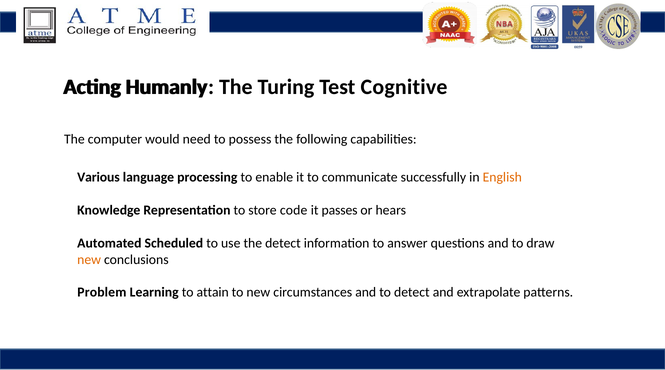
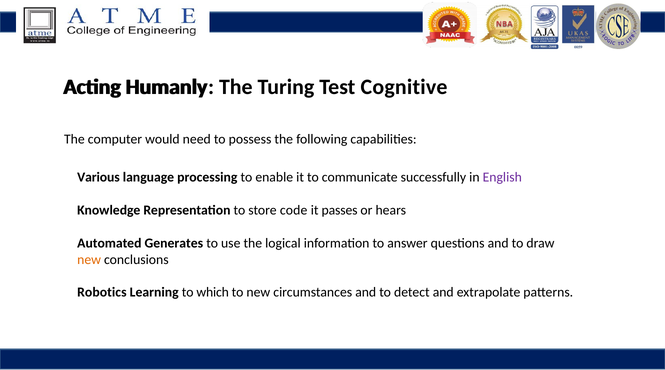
English colour: orange -> purple
Scheduled: Scheduled -> Generates
the detect: detect -> logical
Problem: Problem -> Robotics
attain: attain -> which
